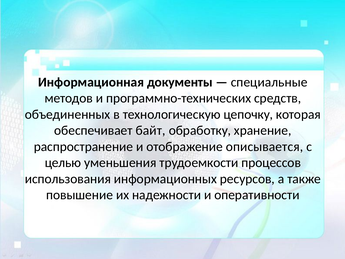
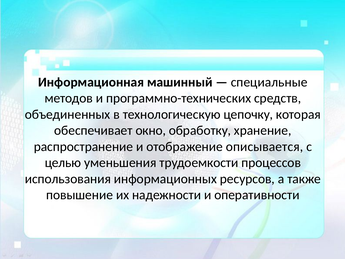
документы: документы -> машинный
байт: байт -> окно
